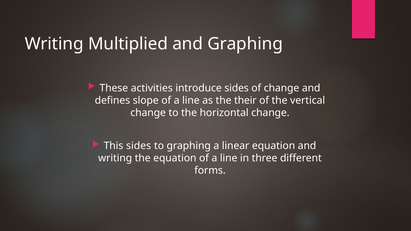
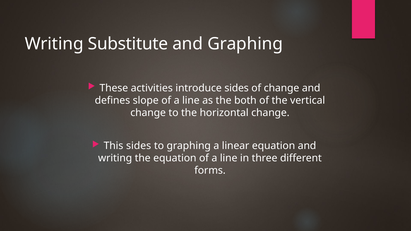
Multiplied: Multiplied -> Substitute
their: their -> both
